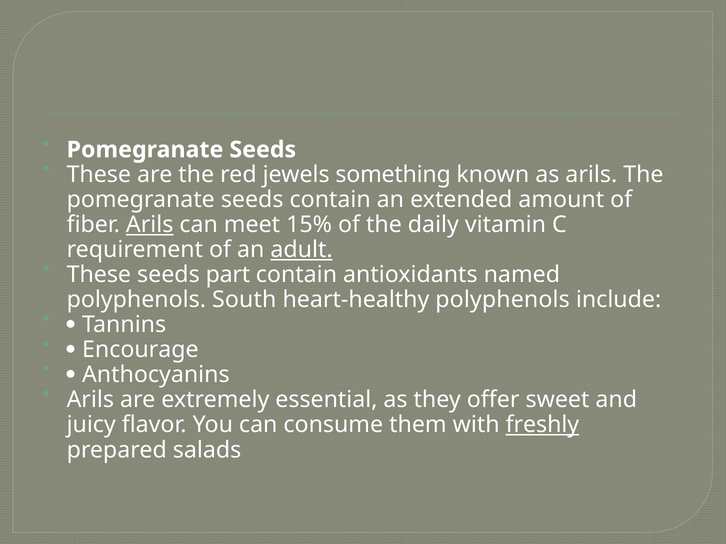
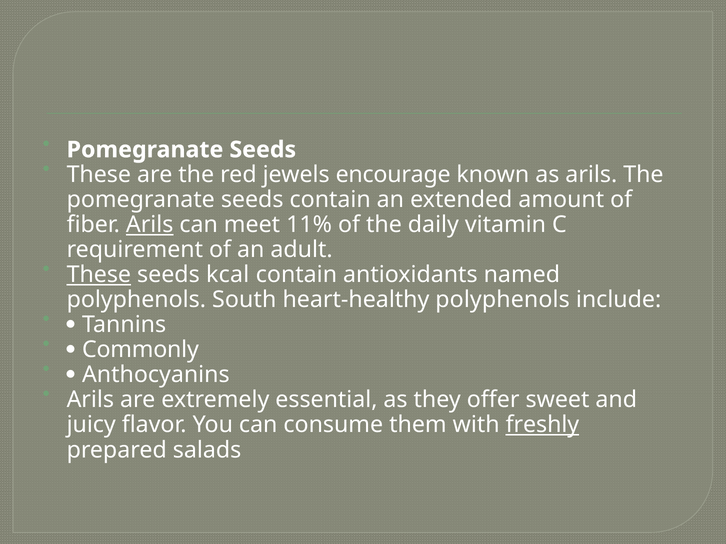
something: something -> encourage
15%: 15% -> 11%
adult underline: present -> none
These at (99, 275) underline: none -> present
part: part -> kcal
Encourage: Encourage -> Commonly
